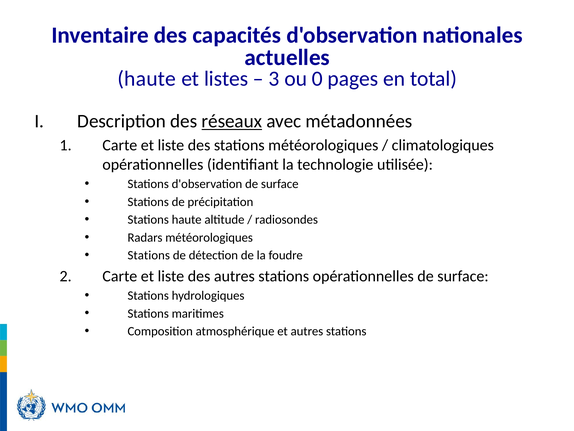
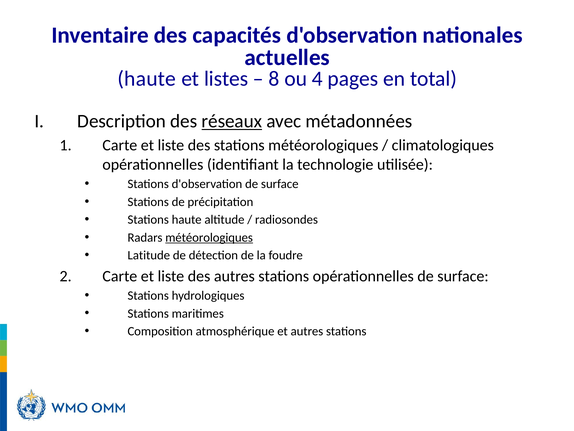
3: 3 -> 8
0: 0 -> 4
météorologiques at (209, 237) underline: none -> present
Stations at (149, 255): Stations -> Latitude
